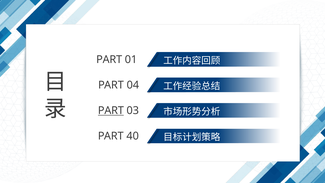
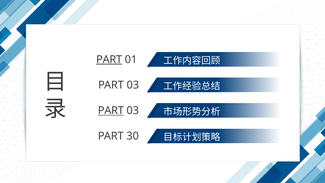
PART at (109, 59) underline: none -> present
04 at (133, 85): 04 -> 03
40: 40 -> 30
